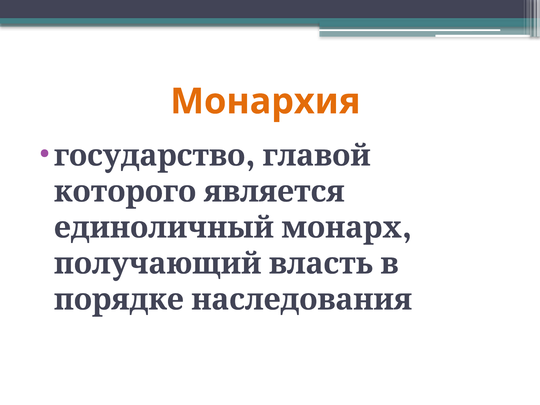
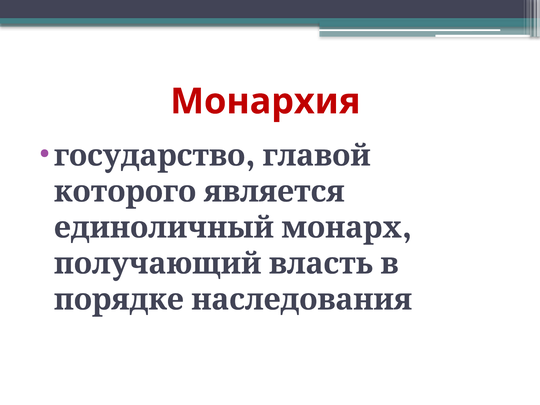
Монархия colour: orange -> red
